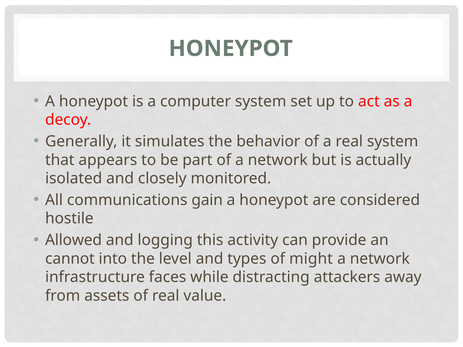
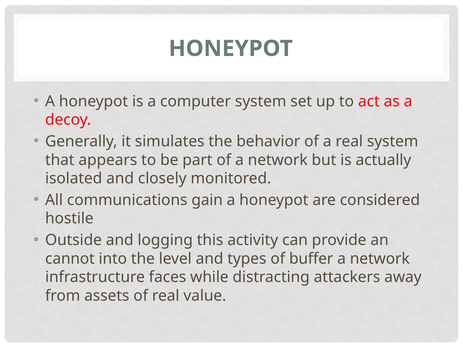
Allowed: Allowed -> Outside
might: might -> buffer
